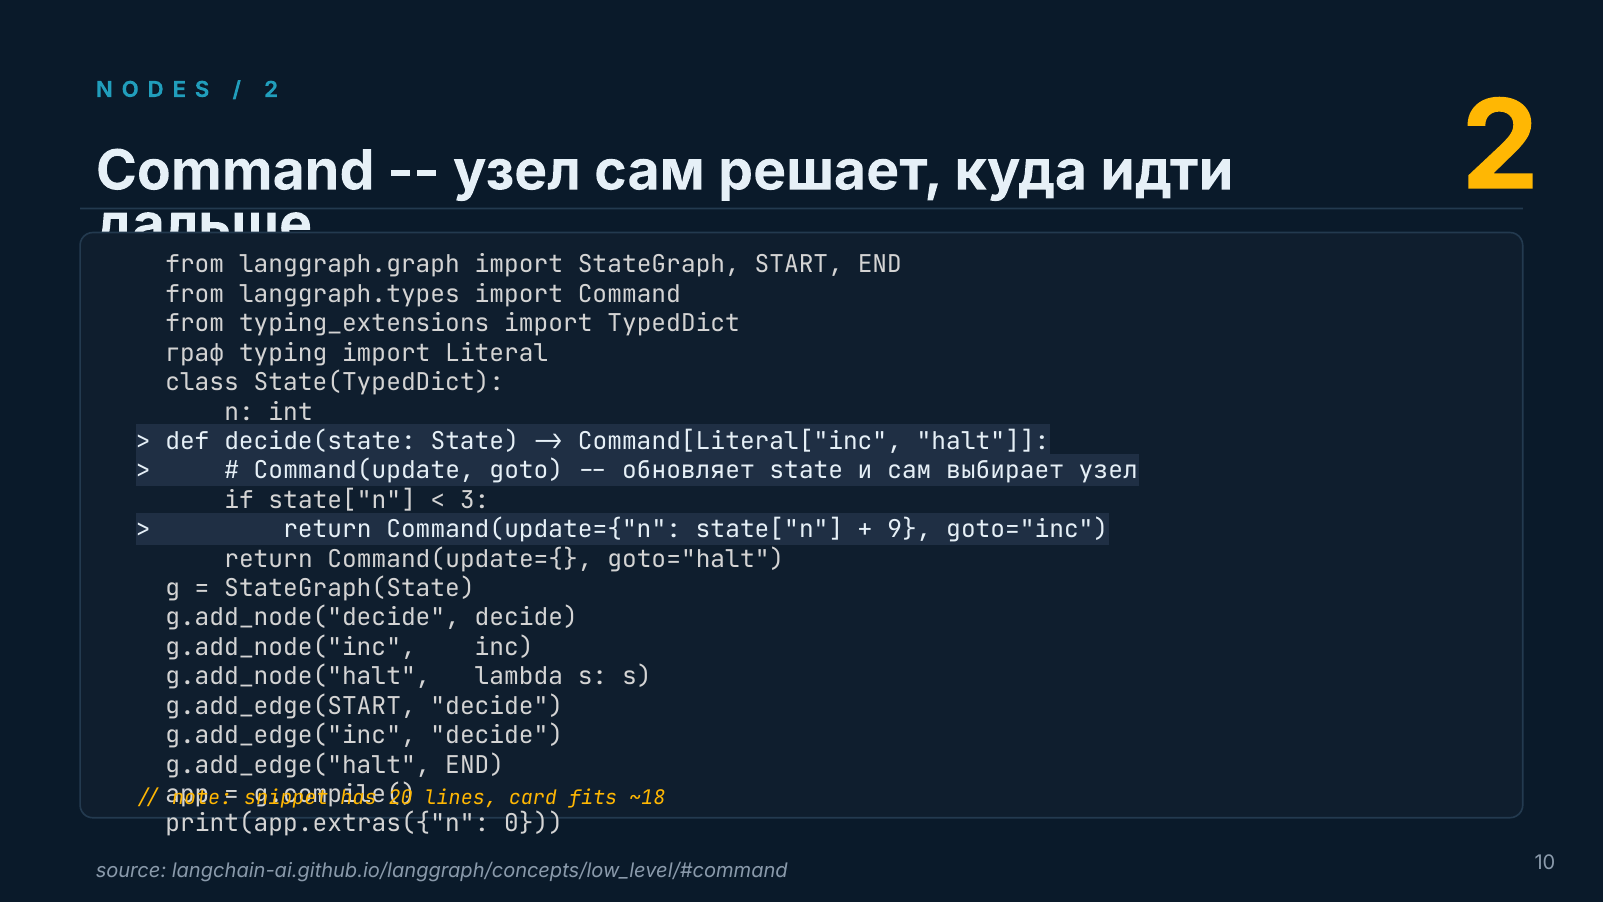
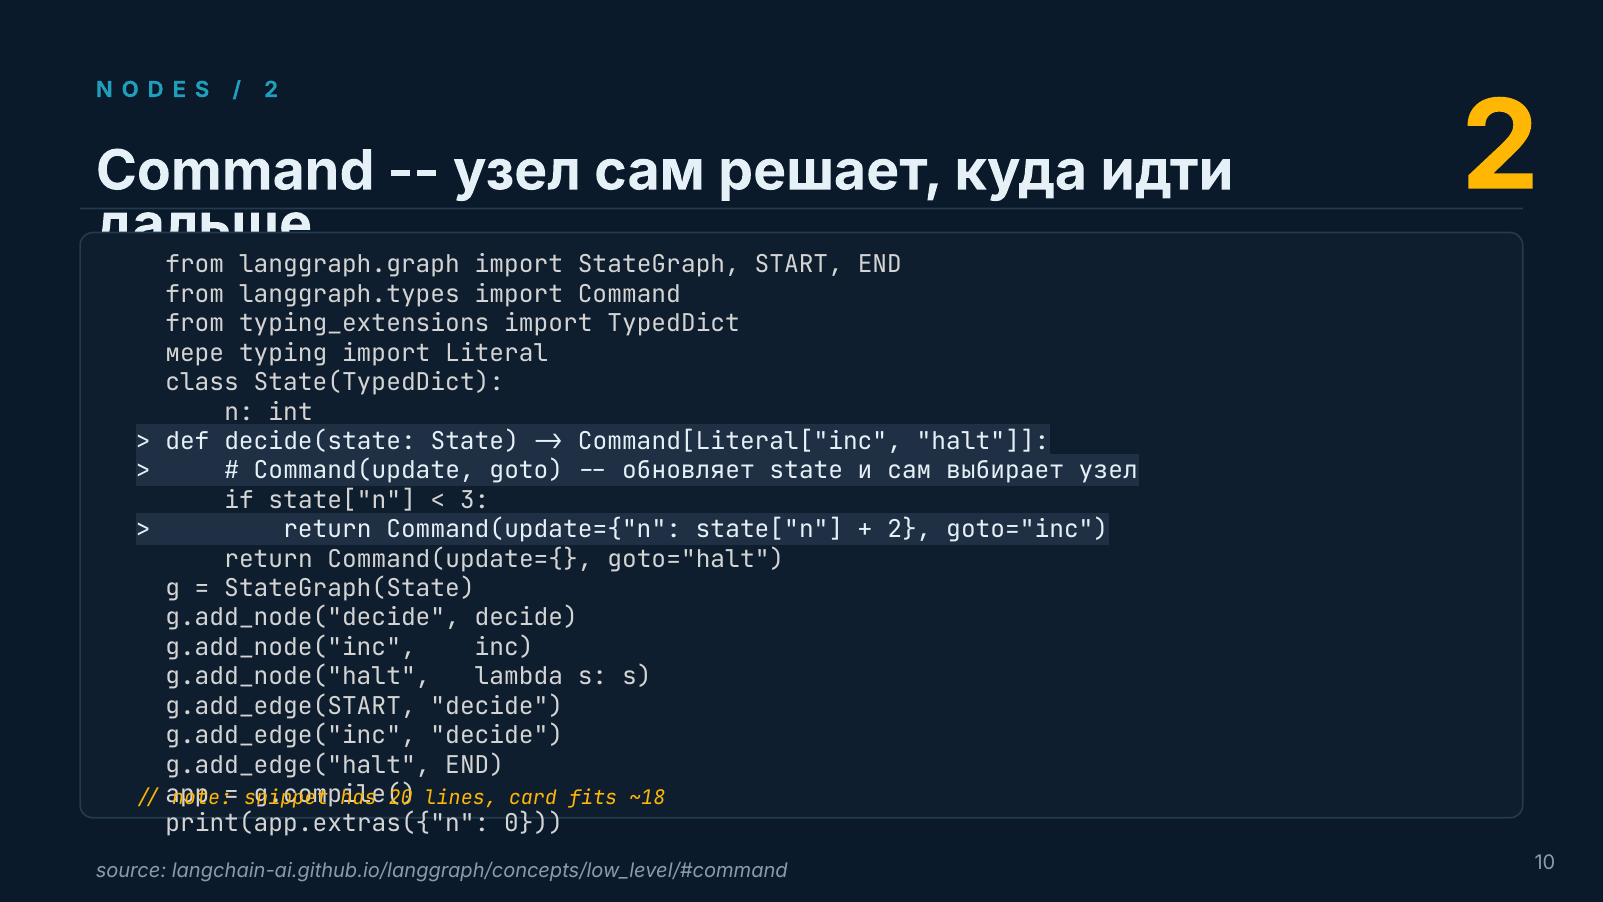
граф: граф -> мере
9 at (909, 529): 9 -> 2
